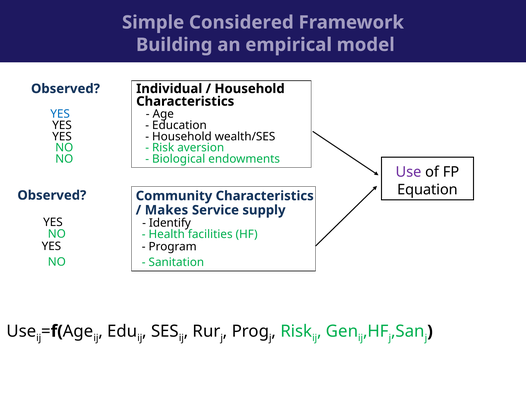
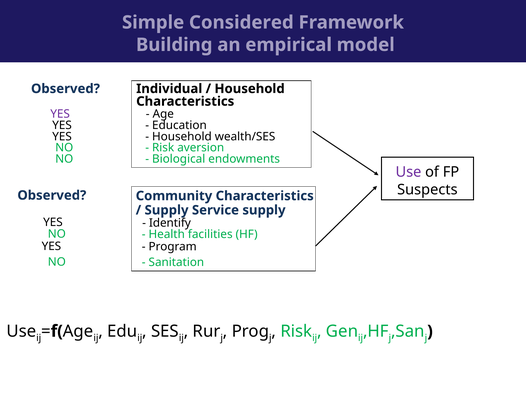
YES at (60, 114) colour: blue -> purple
Equation: Equation -> Suspects
Makes at (166, 210): Makes -> Supply
